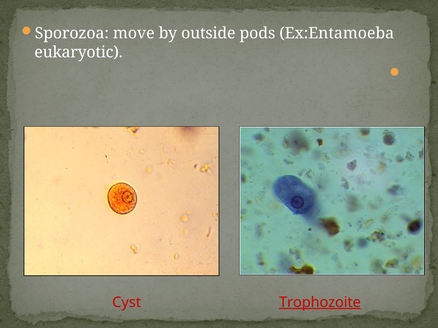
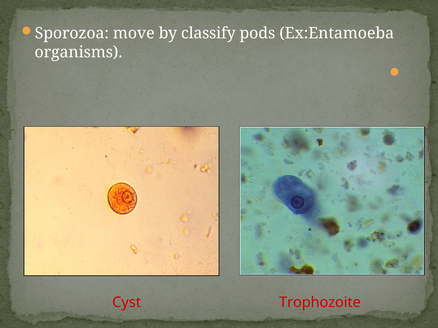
outside: outside -> classify
eukaryotic: eukaryotic -> organisms
Trophozoite underline: present -> none
